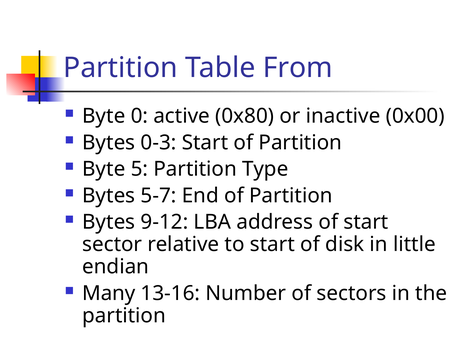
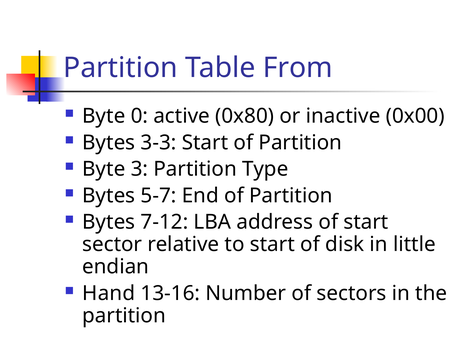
0-3: 0-3 -> 3-3
5: 5 -> 3
9-12: 9-12 -> 7-12
Many: Many -> Hand
